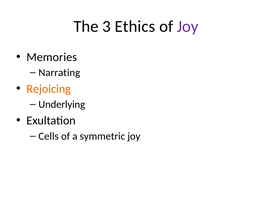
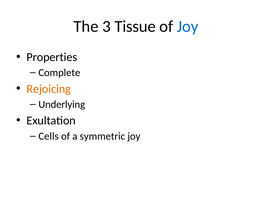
Ethics: Ethics -> Tissue
Joy at (188, 26) colour: purple -> blue
Memories: Memories -> Properties
Narrating: Narrating -> Complete
